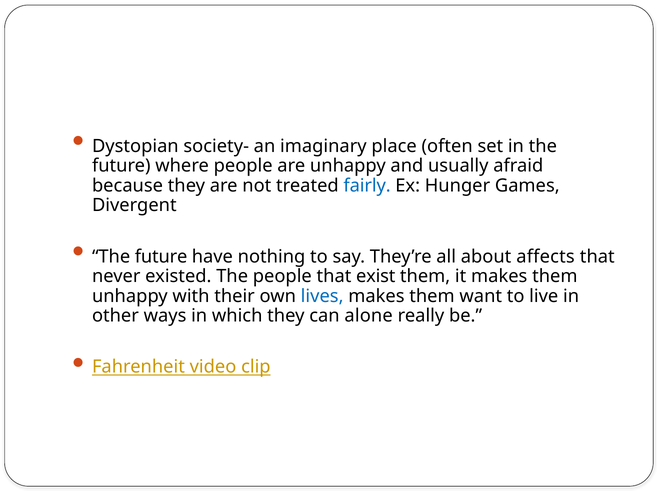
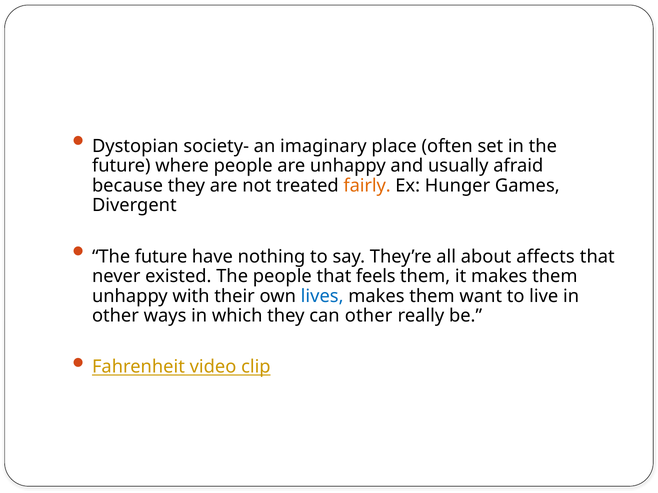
fairly colour: blue -> orange
exist: exist -> feels
can alone: alone -> other
